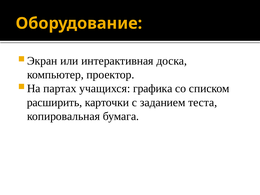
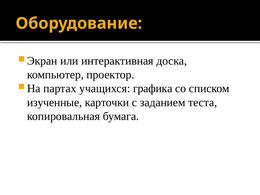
расширить: расширить -> изученные
